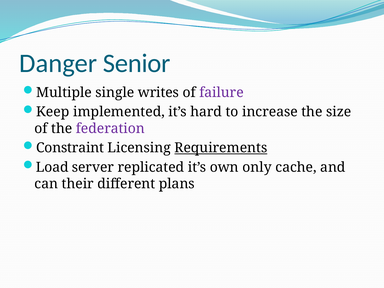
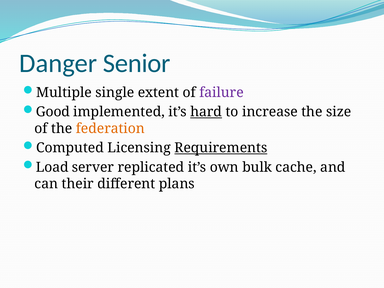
writes: writes -> extent
Keep: Keep -> Good
hard underline: none -> present
federation colour: purple -> orange
Constraint: Constraint -> Computed
only: only -> bulk
